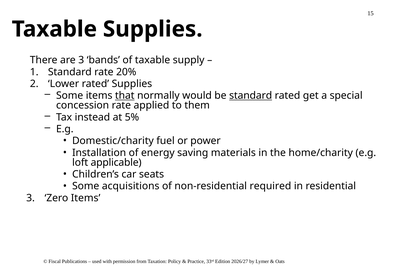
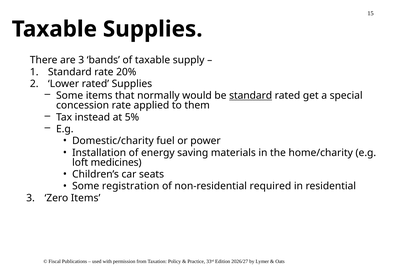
that underline: present -> none
applicable: applicable -> medicines
acquisitions: acquisitions -> registration
